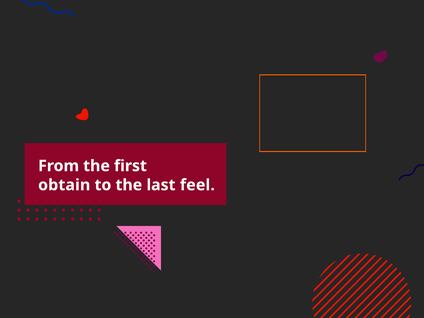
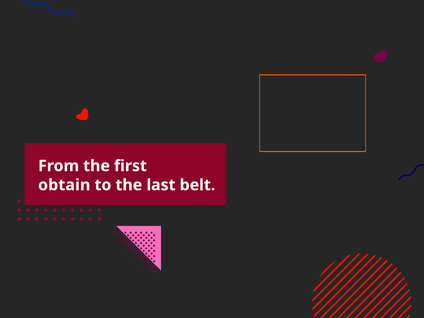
feel: feel -> belt
